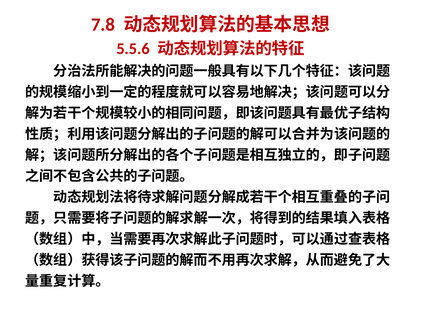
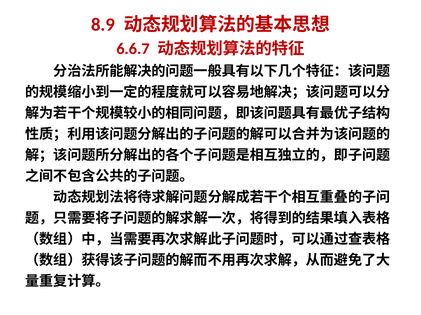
7.8: 7.8 -> 8.9
5.5.6: 5.5.6 -> 6.6.7
